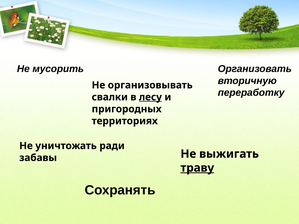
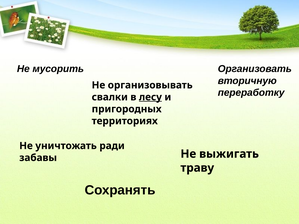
траву underline: present -> none
